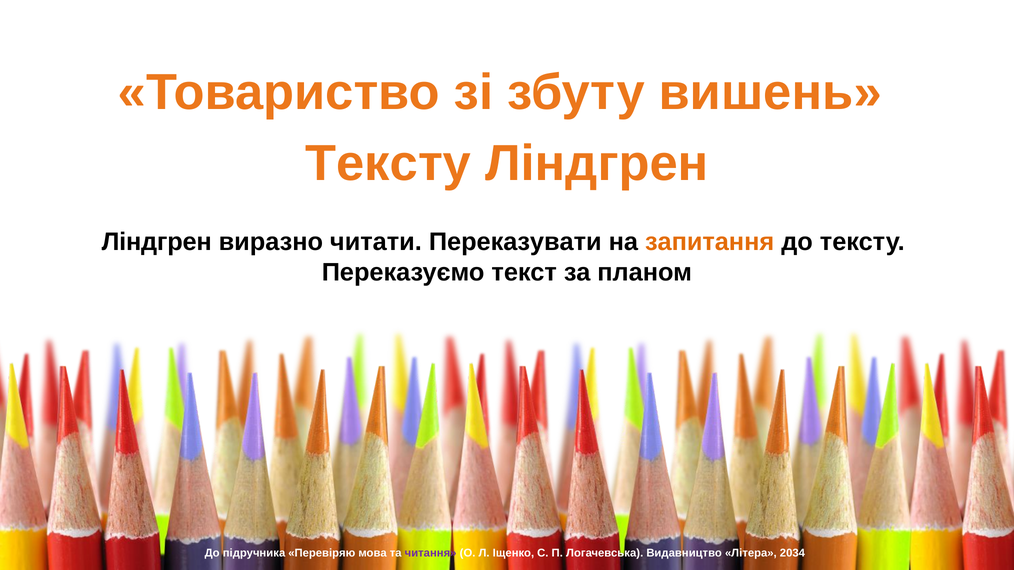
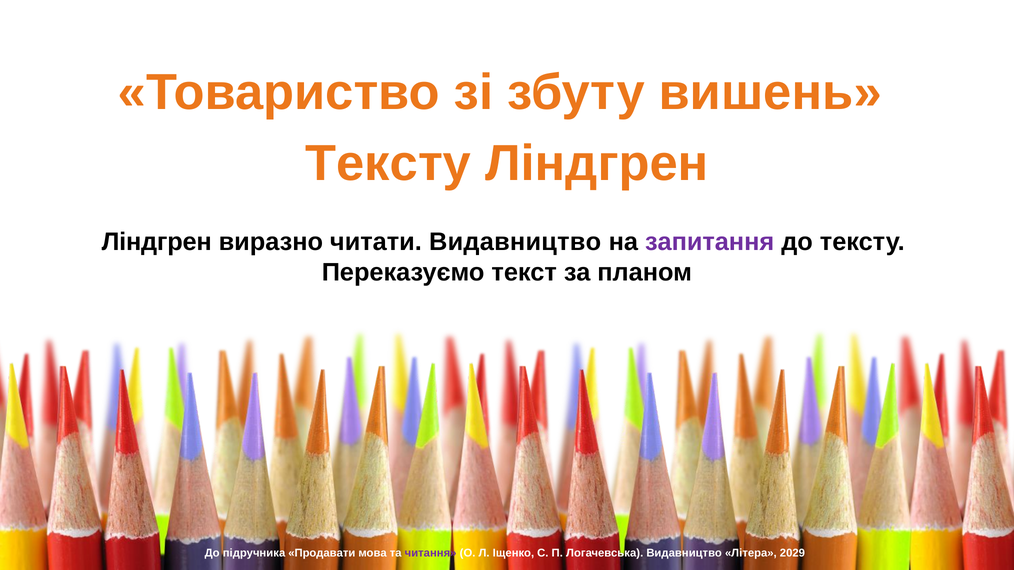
читати Переказувати: Переказувати -> Видавництво
запитання colour: orange -> purple
Перевіряю: Перевіряю -> Продавати
2034: 2034 -> 2029
